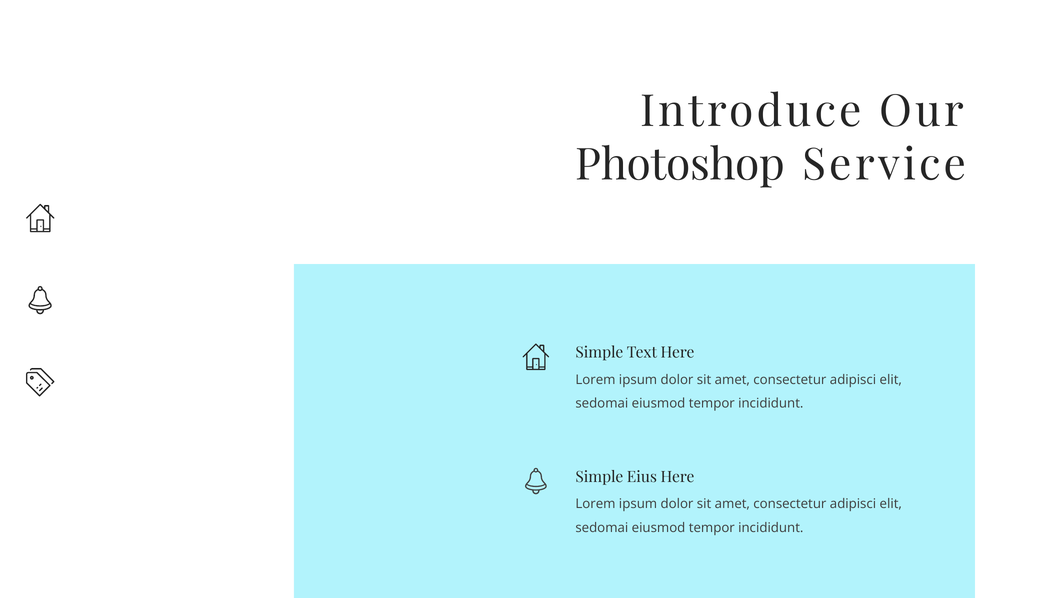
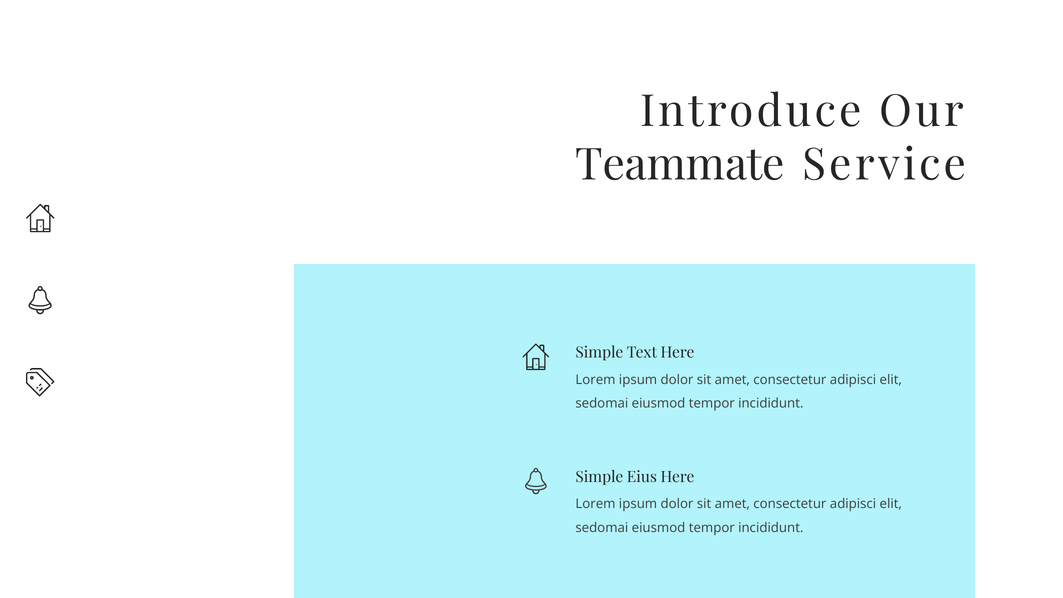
Photoshop: Photoshop -> Teammate
